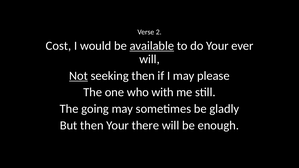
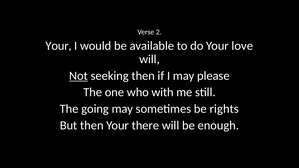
Cost at (58, 46): Cost -> Your
available underline: present -> none
ever: ever -> love
gladly: gladly -> rights
